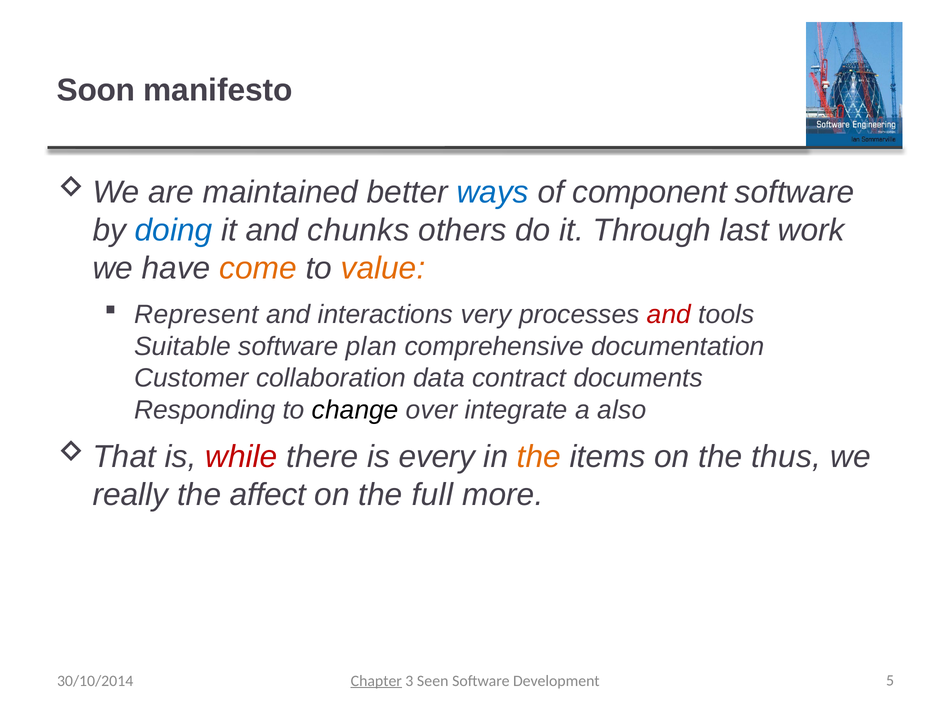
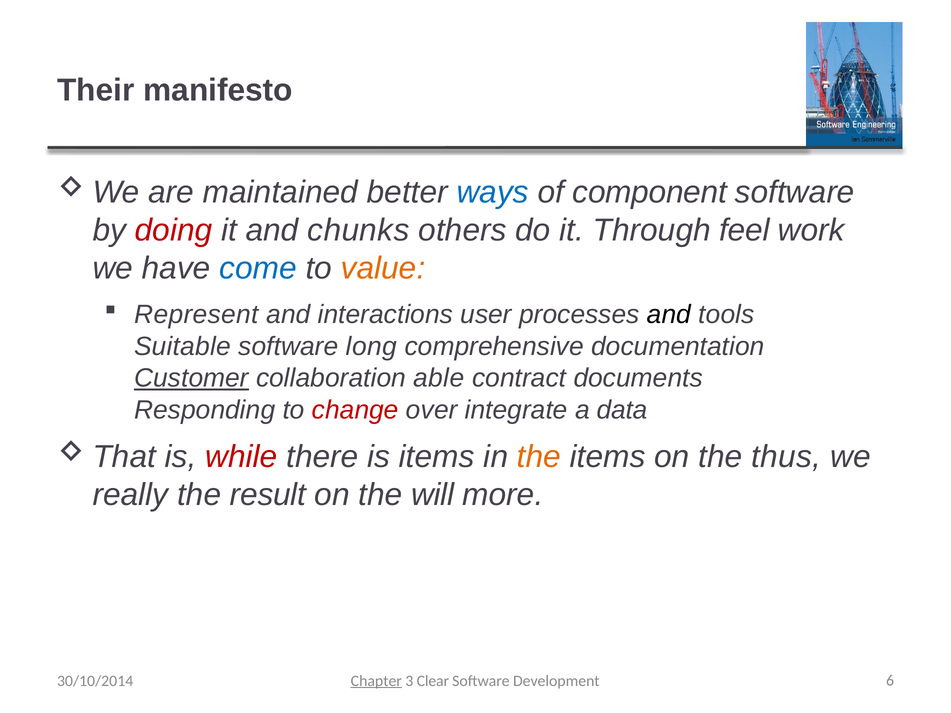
Soon: Soon -> Their
doing colour: blue -> red
last: last -> feel
come colour: orange -> blue
very: very -> user
and at (669, 315) colour: red -> black
plan: plan -> long
Customer underline: none -> present
data: data -> able
change colour: black -> red
also: also -> data
is every: every -> items
affect: affect -> result
full: full -> will
Seen: Seen -> Clear
5: 5 -> 6
